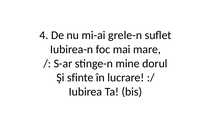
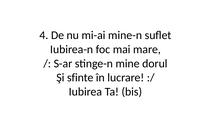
grele-n: grele-n -> mine-n
